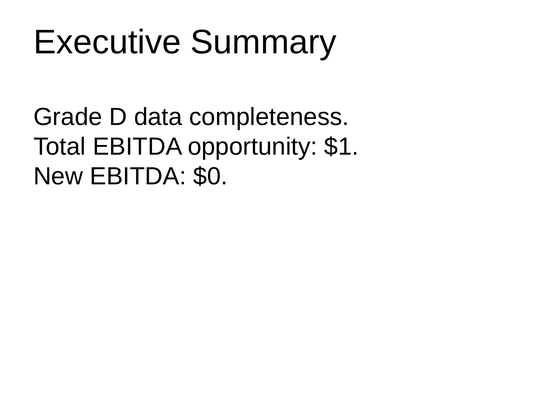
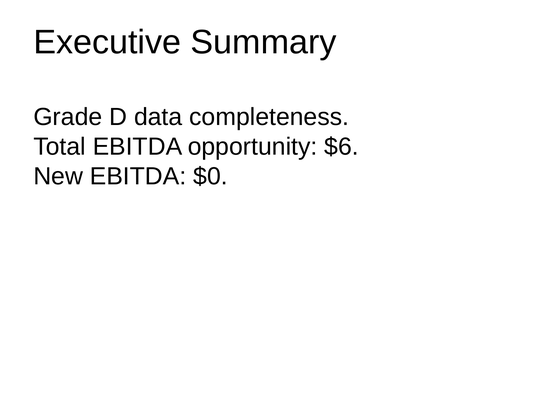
$1: $1 -> $6
